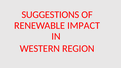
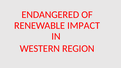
SUGGESTIONS: SUGGESTIONS -> ENDANGERED
